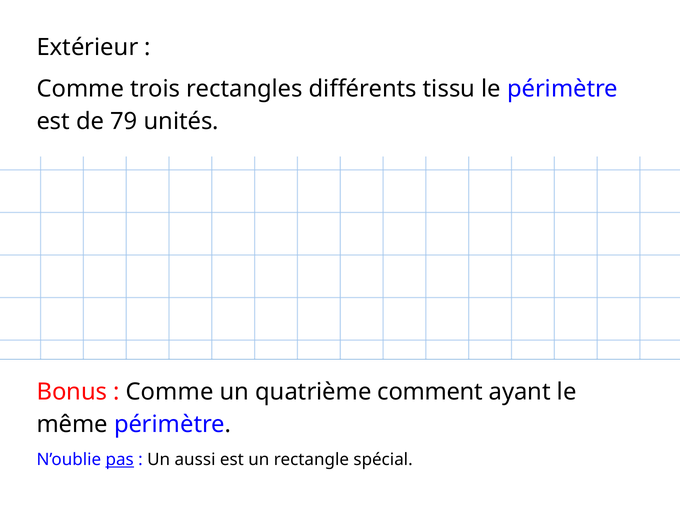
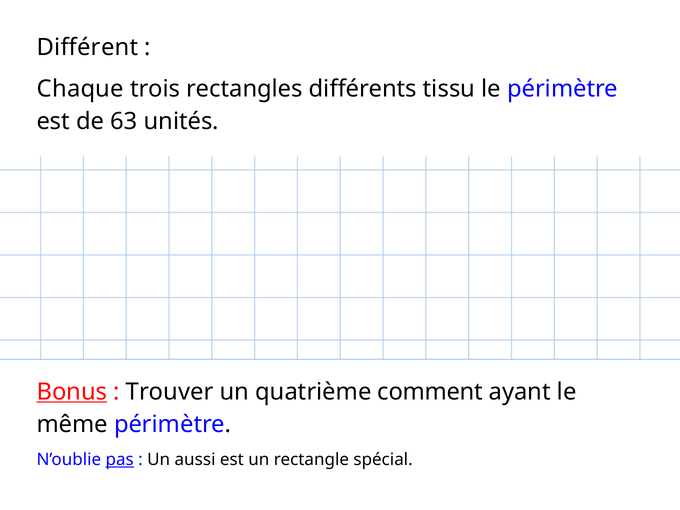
Extérieur: Extérieur -> Différent
Comme at (80, 89): Comme -> Chaque
79: 79 -> 63
Bonus underline: none -> present
Comme at (170, 392): Comme -> Trouver
